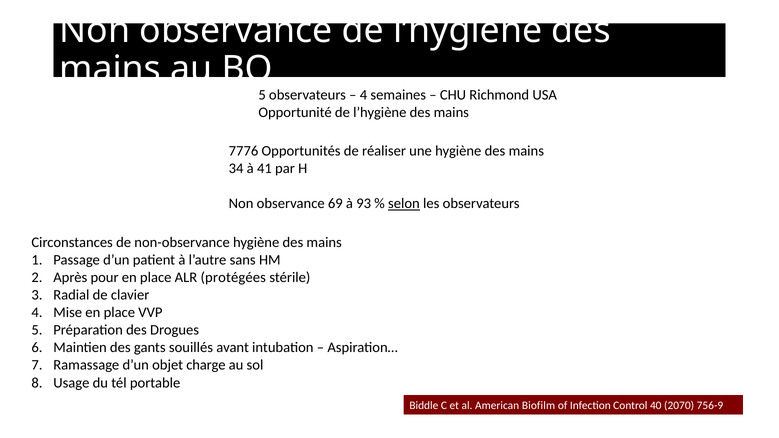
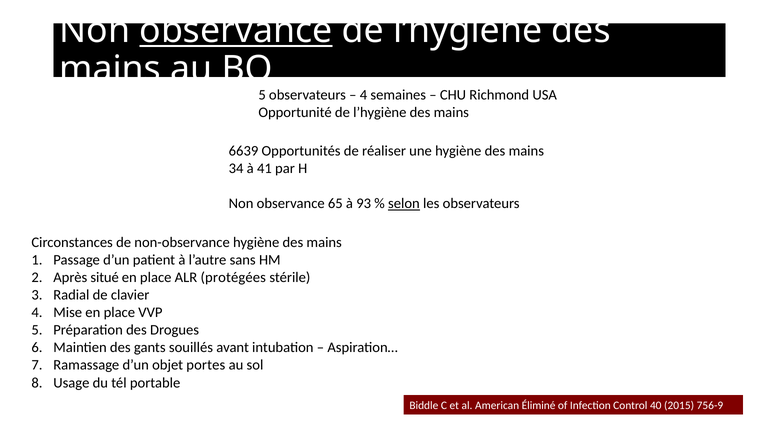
observance at (236, 31) underline: none -> present
7776: 7776 -> 6639
69: 69 -> 65
pour: pour -> situé
charge: charge -> portes
Biofilm: Biofilm -> Éliminé
2070: 2070 -> 2015
